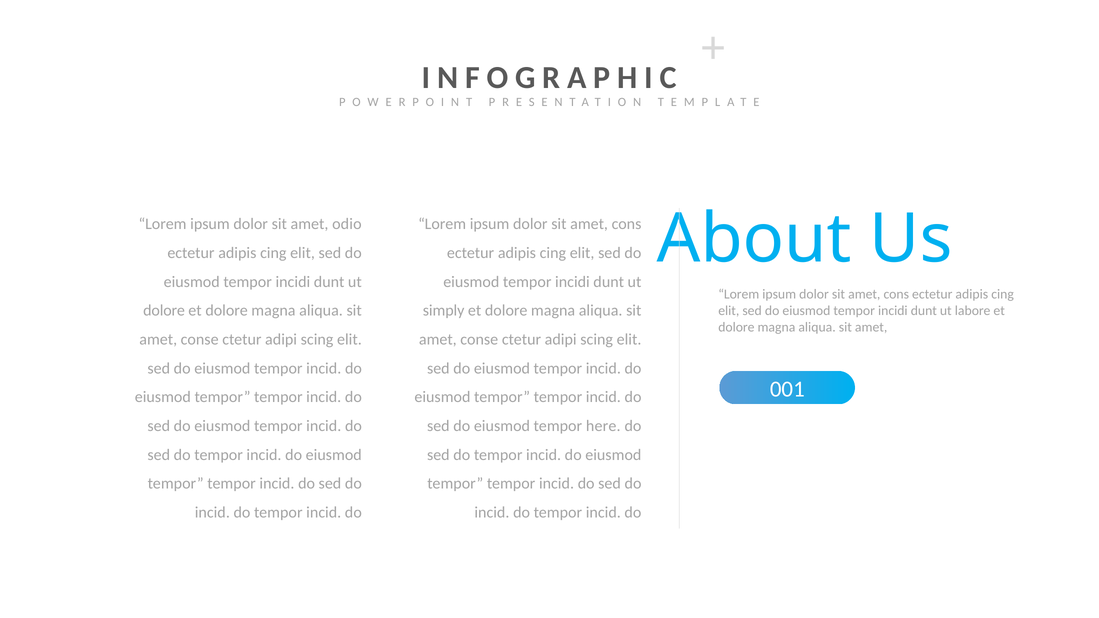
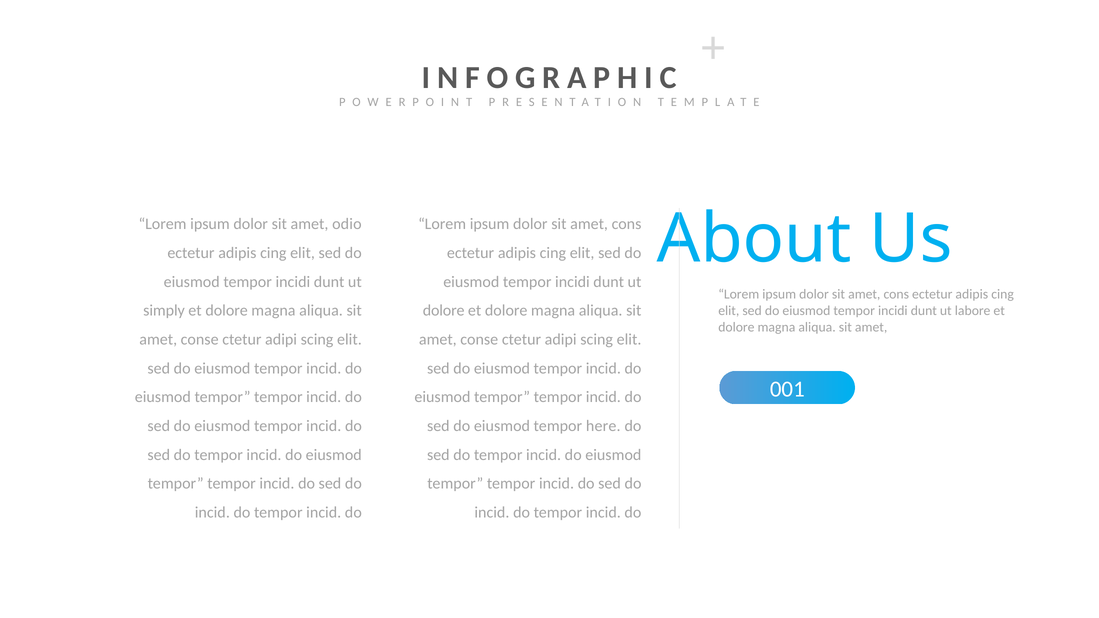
dolore at (164, 311): dolore -> simply
simply at (444, 311): simply -> dolore
